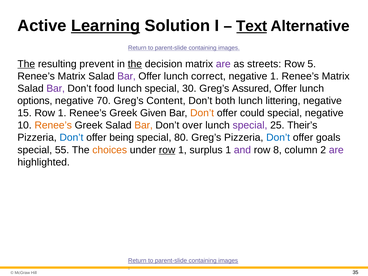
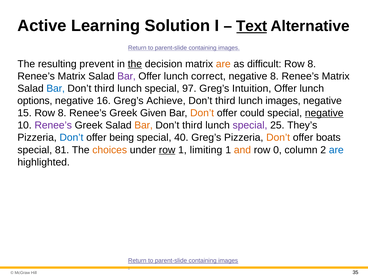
Learning underline: present -> none
The at (26, 64) underline: present -> none
are at (223, 64) colour: purple -> orange
streets: streets -> difficult
5 at (312, 64): 5 -> 8
negative 1: 1 -> 8
Bar at (56, 88) colour: purple -> blue
food at (104, 88): food -> third
30: 30 -> 97
Assured: Assured -> Intuition
70: 70 -> 16
Content: Content -> Achieve
both at (225, 101): both -> third
lunch littering: littering -> images
15 Row 1: 1 -> 8
negative at (324, 113) underline: none -> present
Renee’s at (53, 125) colour: orange -> purple
over at (192, 125): over -> third
Their’s: Their’s -> They’s
80: 80 -> 40
Don’t at (278, 138) colour: blue -> orange
goals: goals -> boats
55: 55 -> 81
surplus: surplus -> limiting
and colour: purple -> orange
8: 8 -> 0
are at (336, 150) colour: purple -> blue
